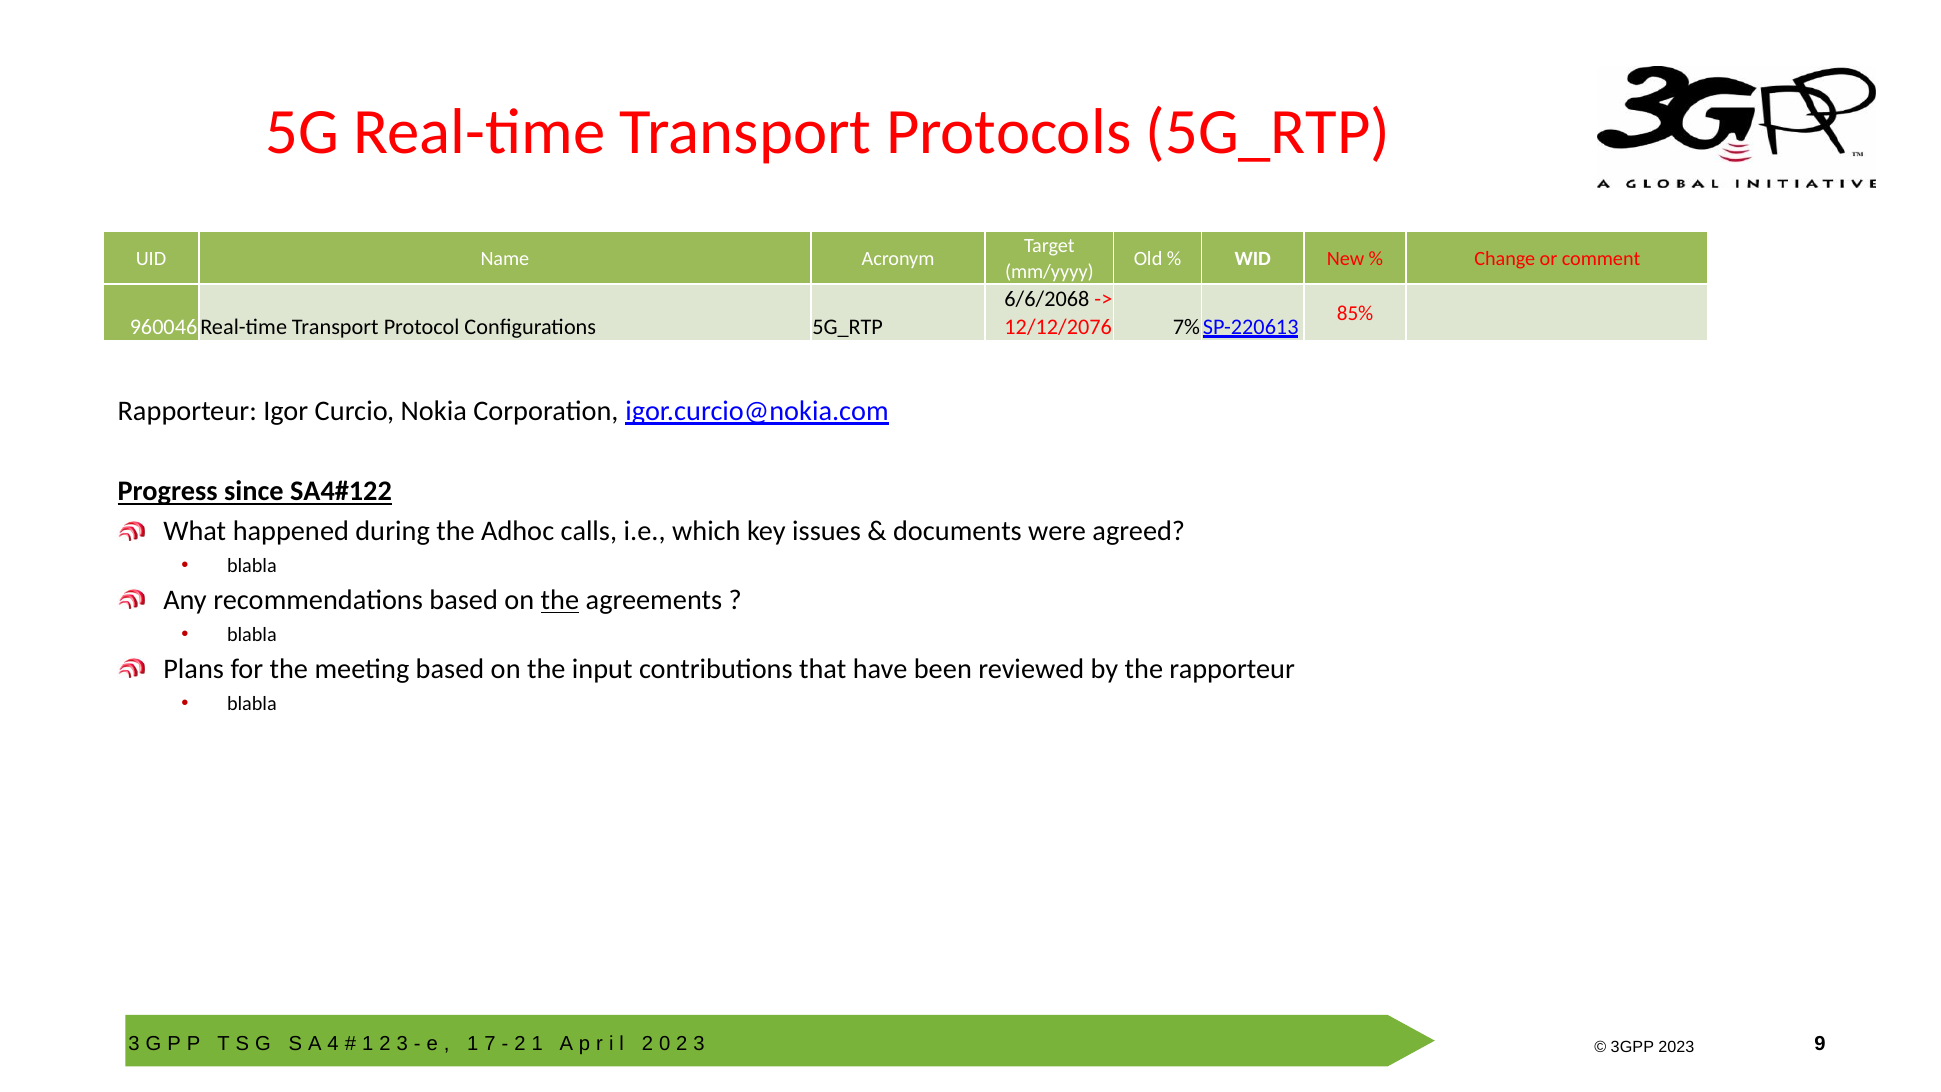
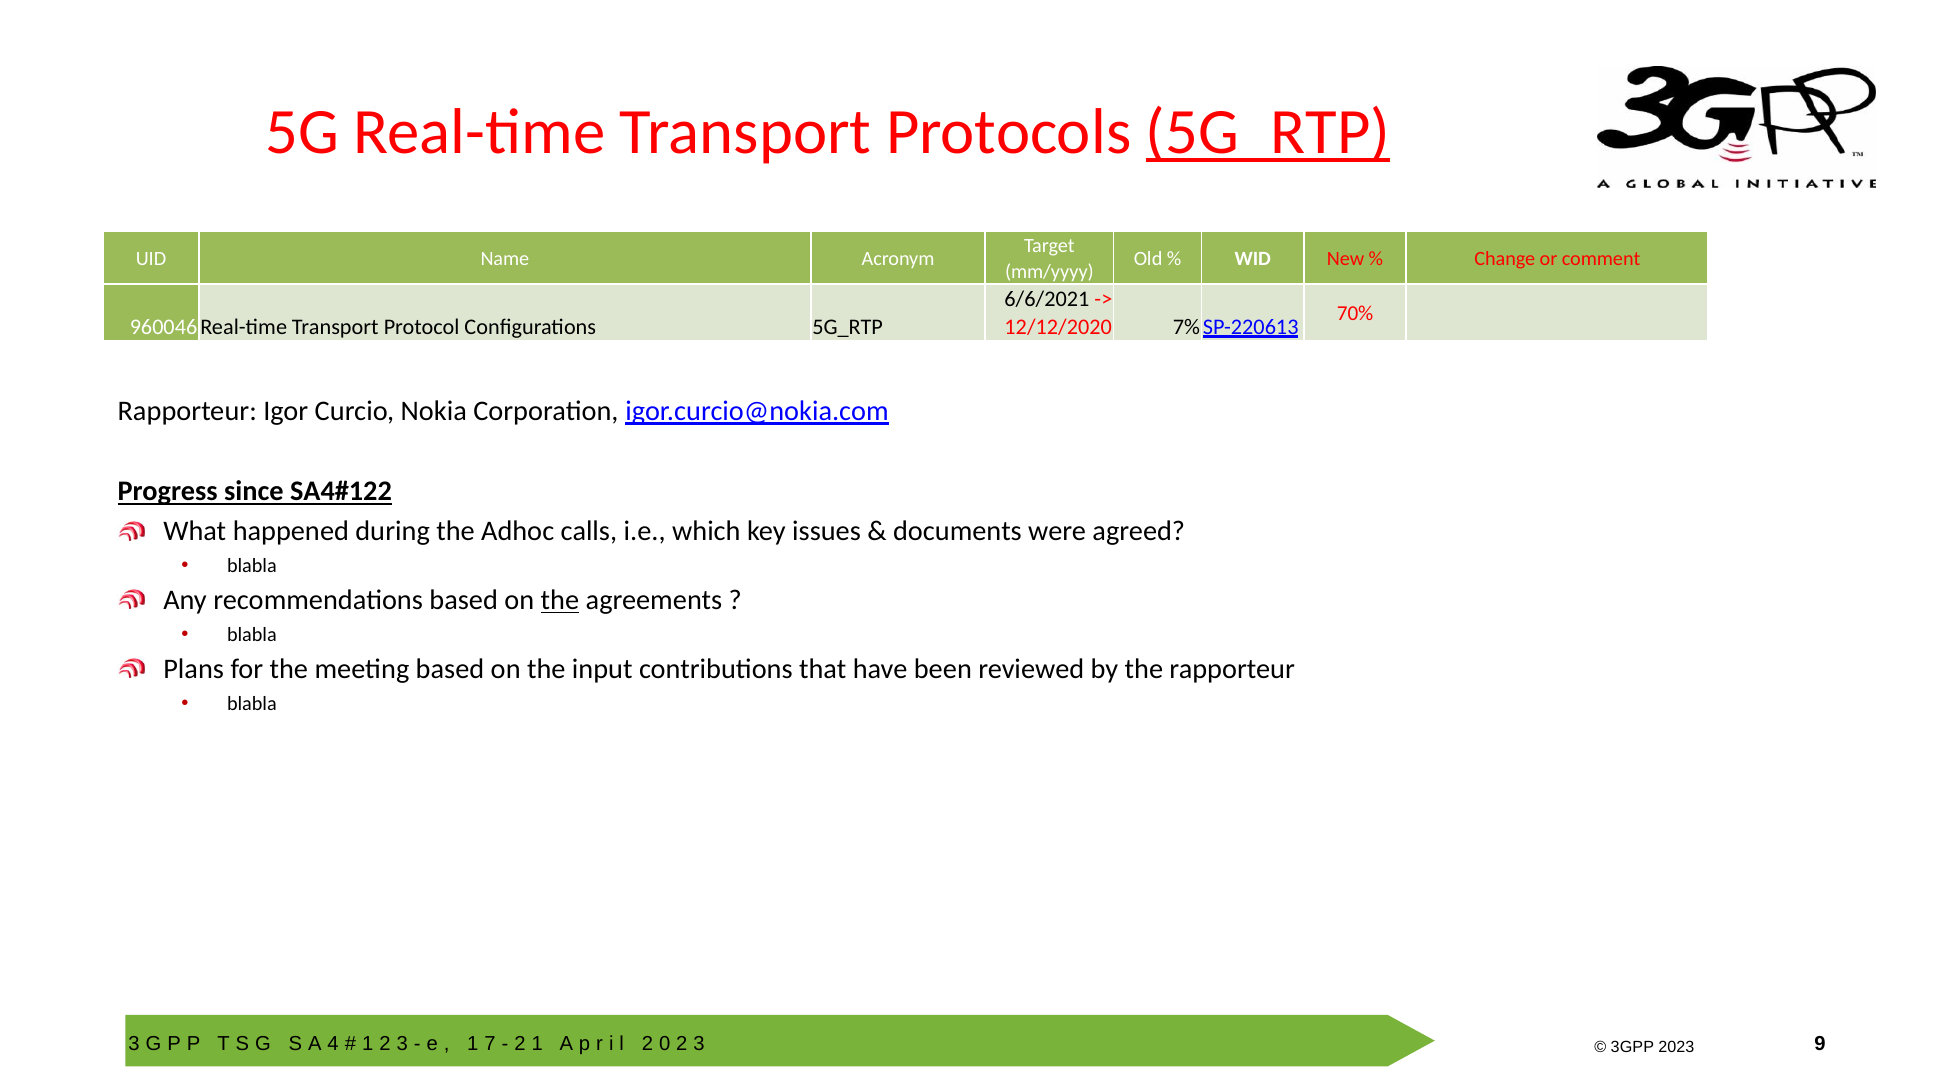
5G_RTP at (1268, 132) underline: none -> present
6/6/2068: 6/6/2068 -> 6/6/2021
85%: 85% -> 70%
12/12/2076: 12/12/2076 -> 12/12/2020
